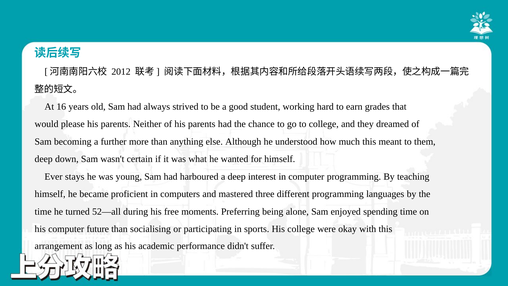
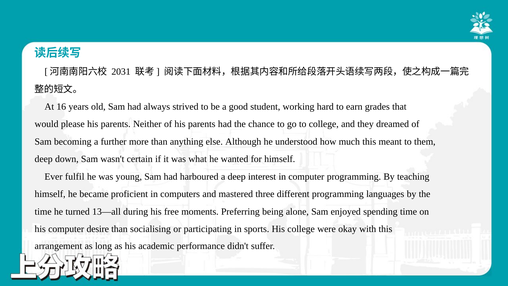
2012: 2012 -> 2031
stays: stays -> fulfil
52—all: 52—all -> 13—all
future: future -> desire
